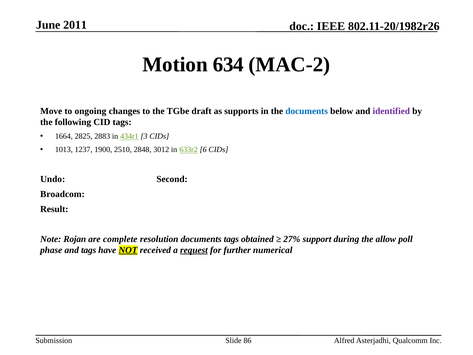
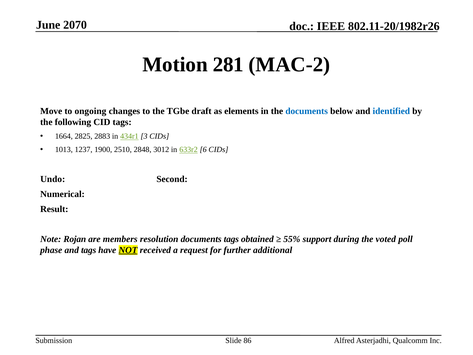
2011: 2011 -> 2070
634: 634 -> 281
supports: supports -> elements
identified colour: purple -> blue
Broadcom: Broadcom -> Numerical
complete: complete -> members
27%: 27% -> 55%
allow: allow -> voted
request underline: present -> none
numerical: numerical -> additional
